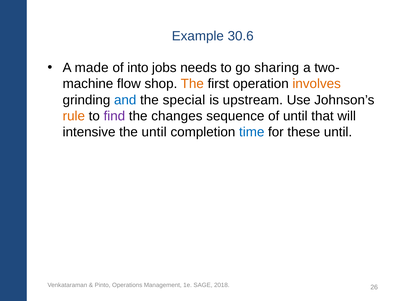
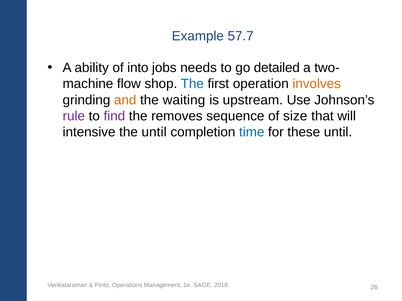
30.6: 30.6 -> 57.7
made: made -> ability
sharing: sharing -> detailed
The at (192, 84) colour: orange -> blue
and colour: blue -> orange
special: special -> waiting
rule colour: orange -> purple
changes: changes -> removes
of until: until -> size
